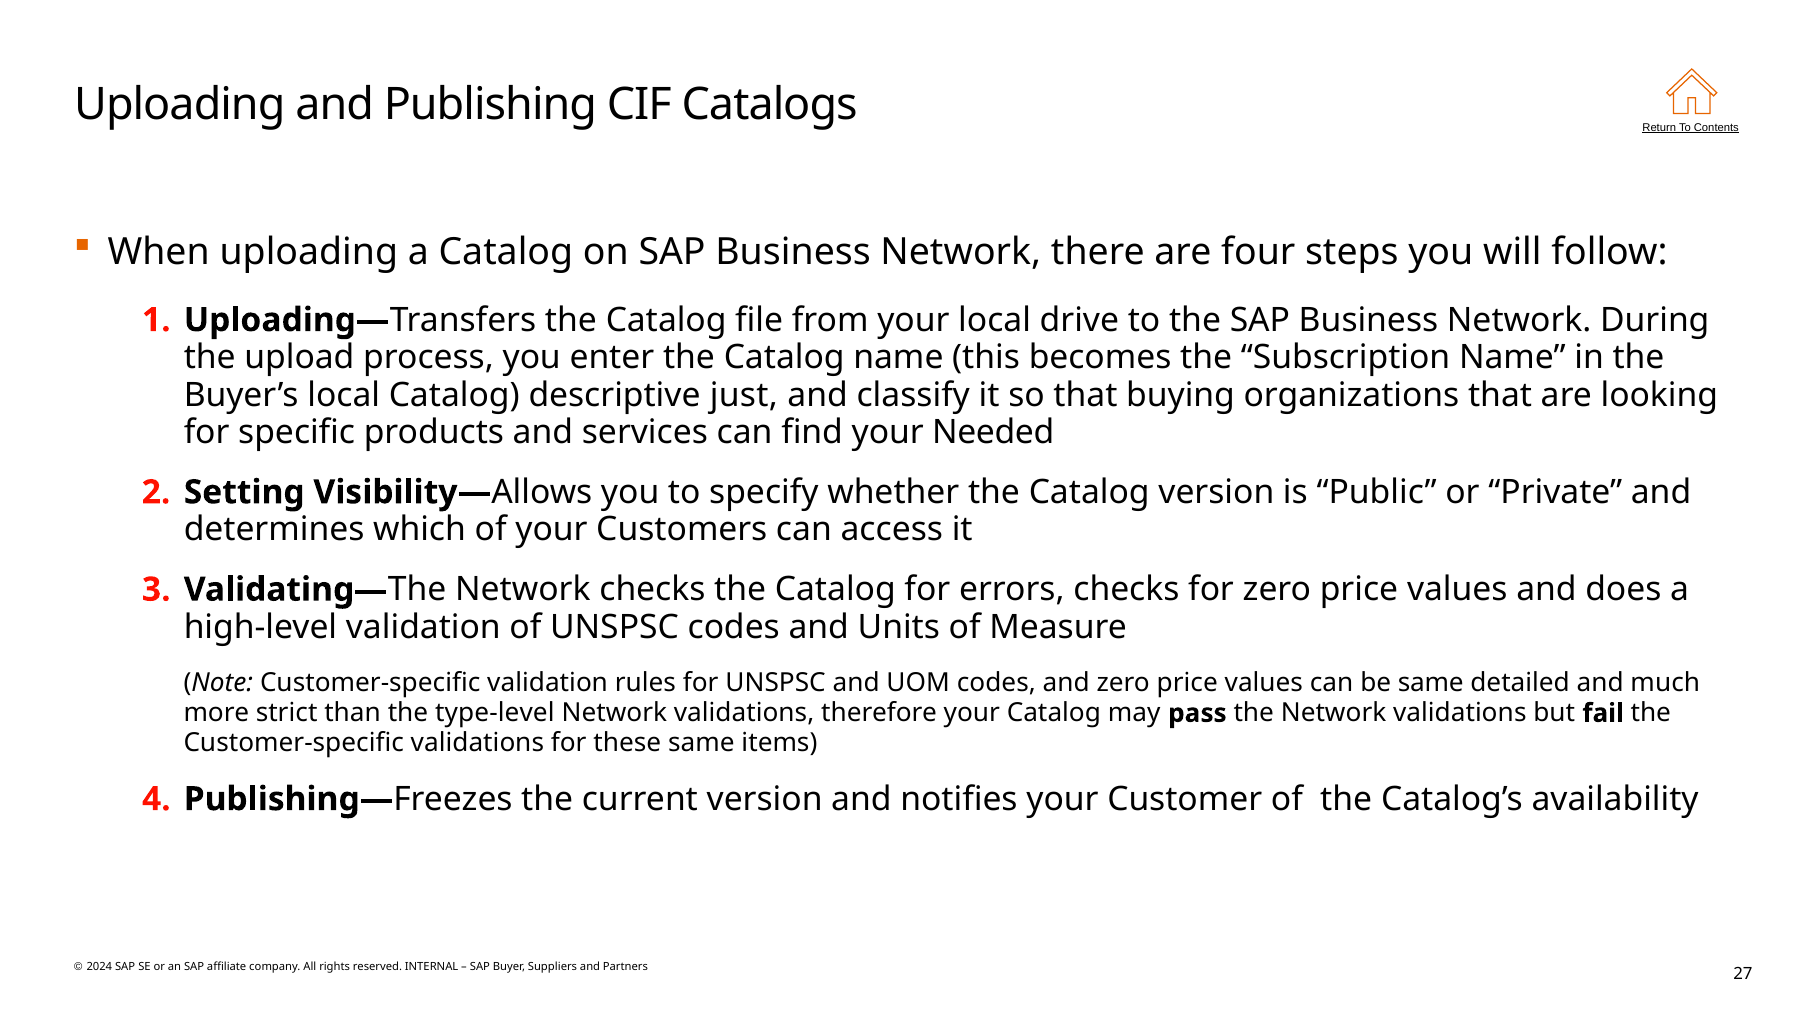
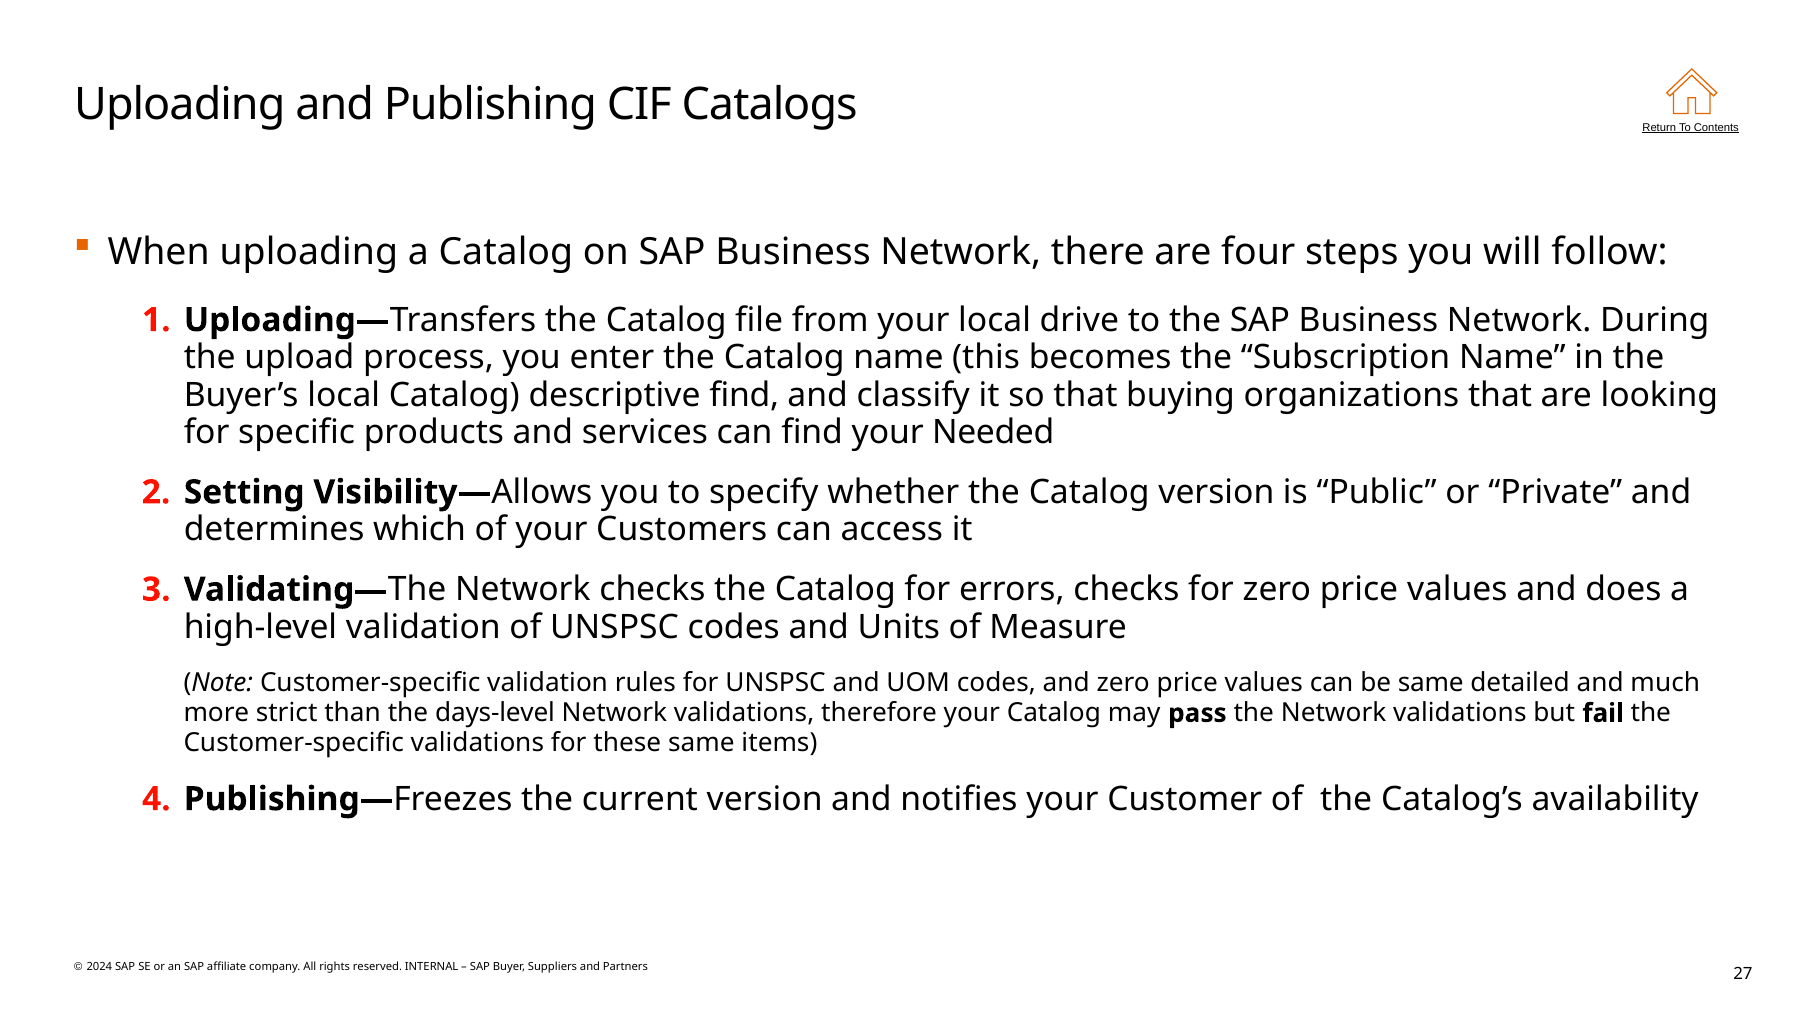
descriptive just: just -> find
type-level: type-level -> days-level
